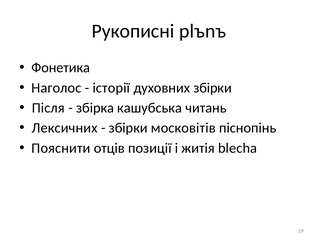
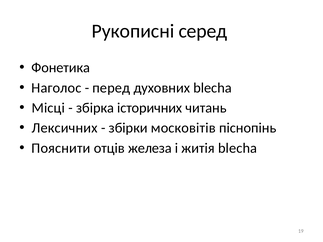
plъnъ: plъnъ -> серед
історії: історії -> перед
духовних збірки: збірки -> blecha
Після: Після -> Місці
кашубська: кашубська -> історичних
позиції: позиції -> железа
